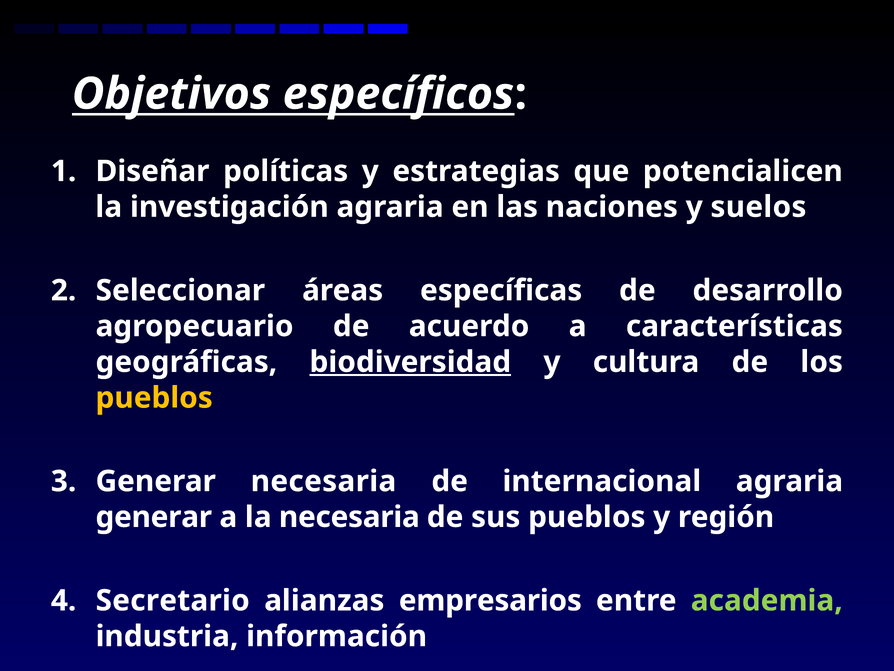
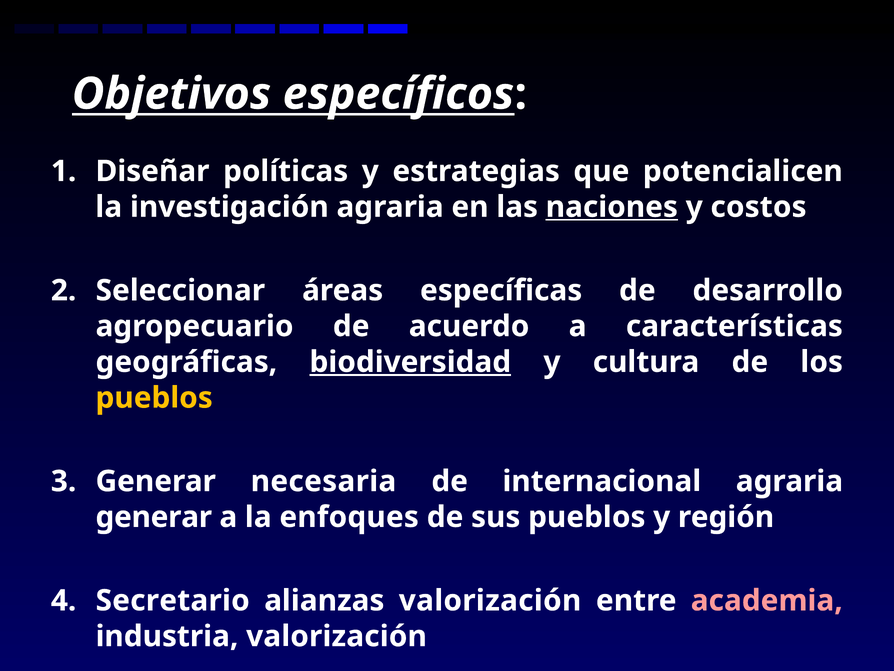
naciones underline: none -> present
suelos: suelos -> costos
la necesaria: necesaria -> enfoques
alianzas empresarios: empresarios -> valorización
academia colour: light green -> pink
industria información: información -> valorización
